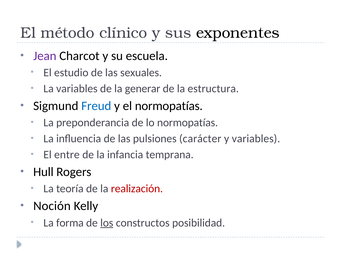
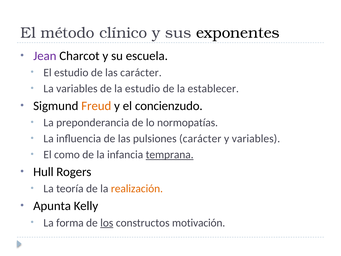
las sexuales: sexuales -> carácter
la generar: generar -> estudio
estructura: estructura -> establecer
Freud colour: blue -> orange
el normopatías: normopatías -> concienzudo
entre: entre -> como
temprana underline: none -> present
realización colour: red -> orange
Noción: Noción -> Apunta
posibilidad: posibilidad -> motivación
